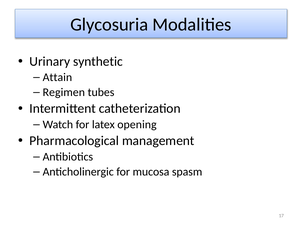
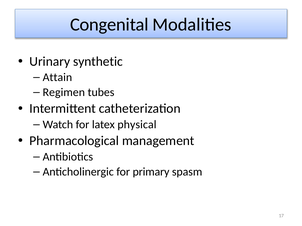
Glycosuria: Glycosuria -> Congenital
opening: opening -> physical
mucosa: mucosa -> primary
